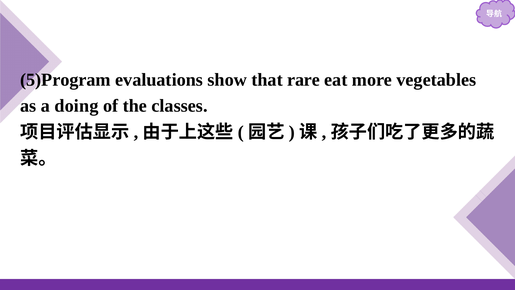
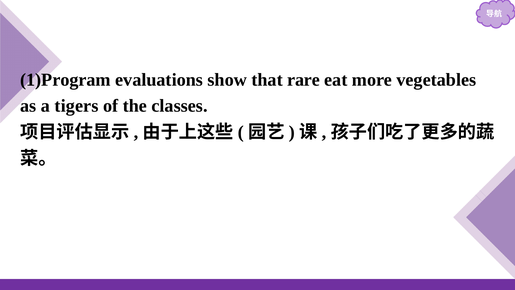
5)Program: 5)Program -> 1)Program
doing: doing -> tigers
